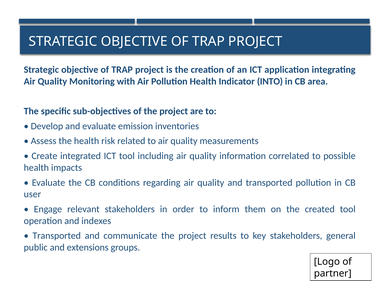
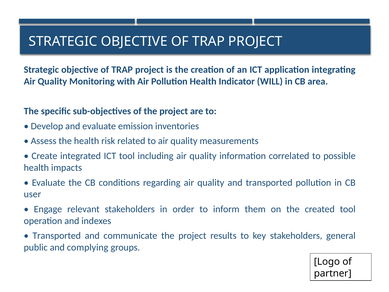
INTO: INTO -> WILL
extensions: extensions -> complying
